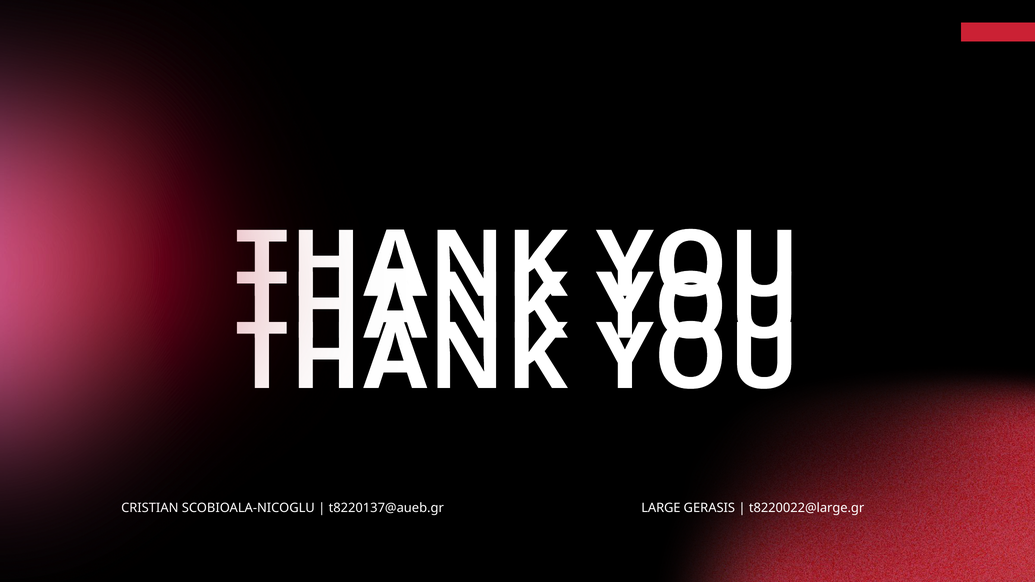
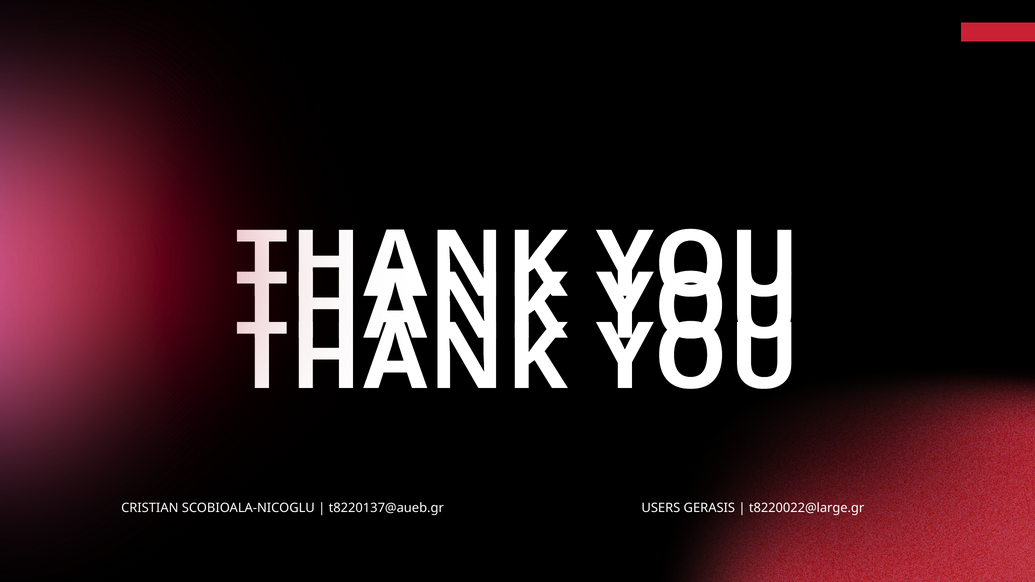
LARGE: LARGE -> USERS
